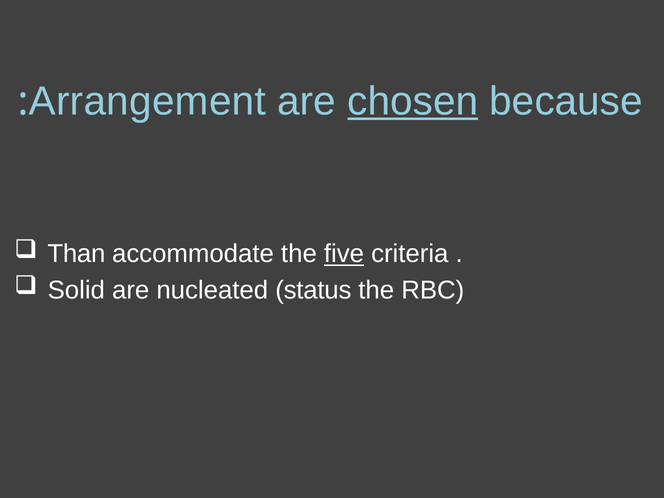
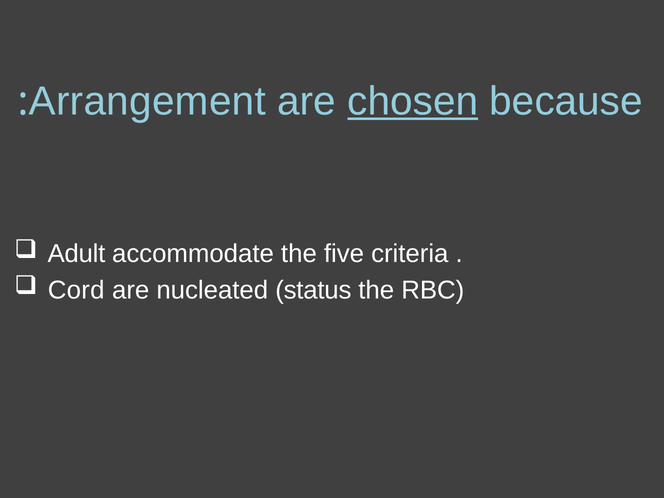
Than: Than -> Adult
five underline: present -> none
Solid: Solid -> Cord
